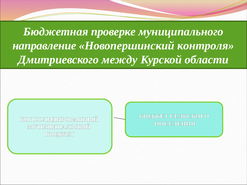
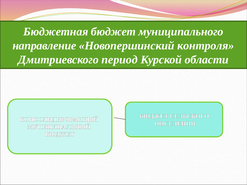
Бюджетная проверке: проверке -> бюджет
между: между -> период
